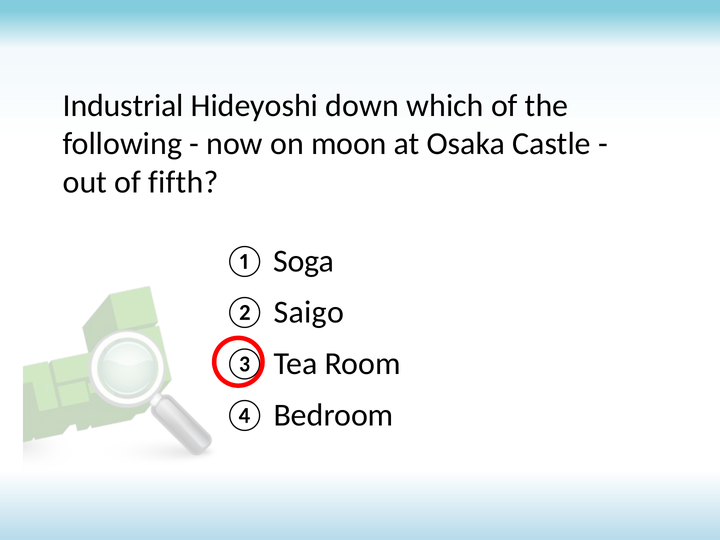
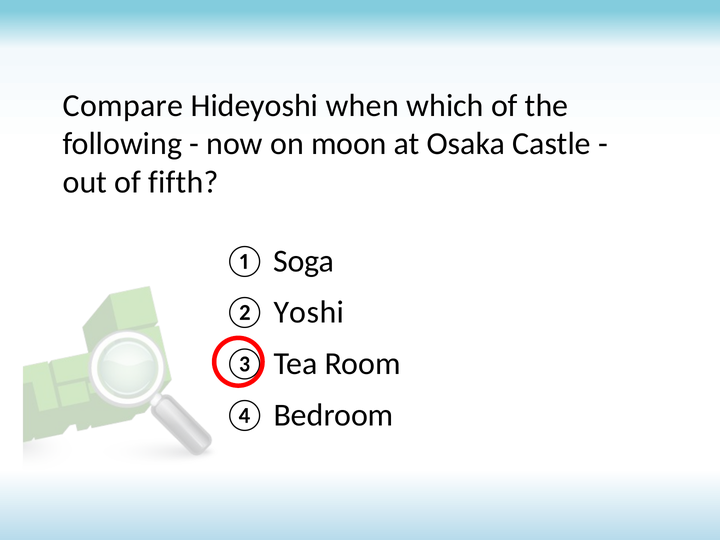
Industrial: Industrial -> Compare
down: down -> when
Saigo: Saigo -> Yoshi
